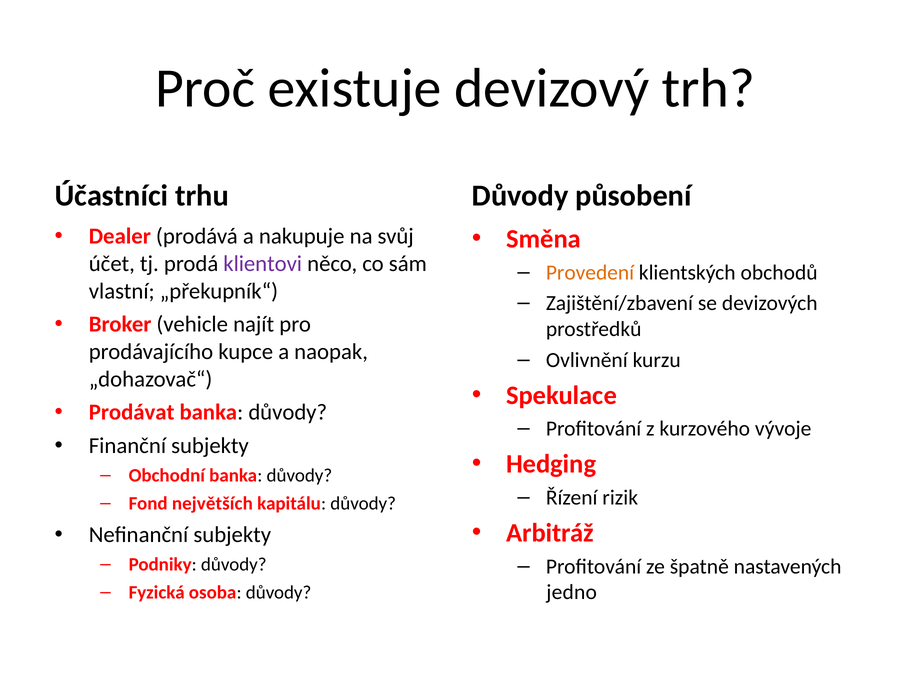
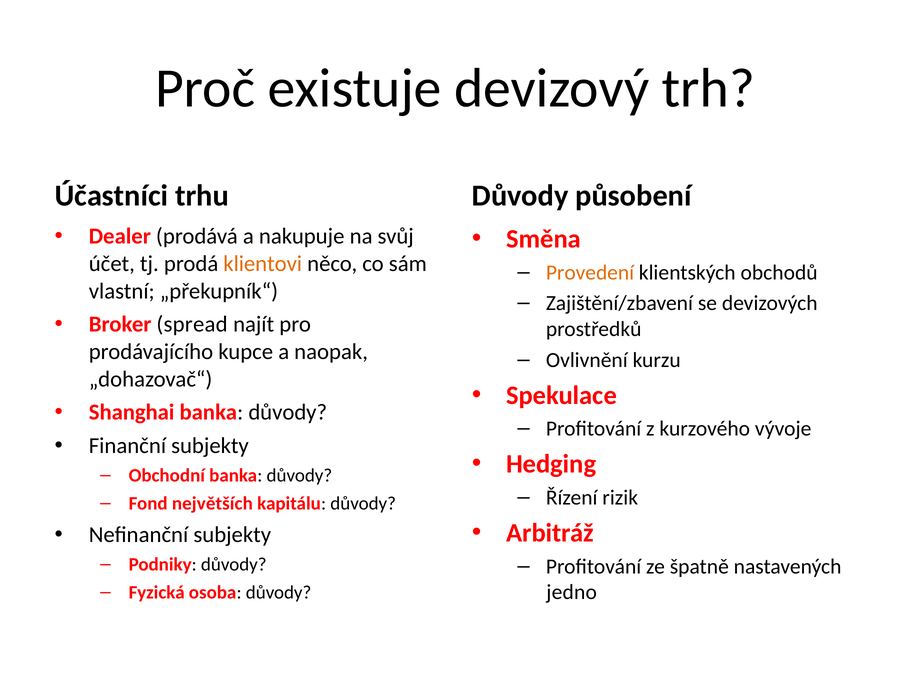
klientovi colour: purple -> orange
vehicle: vehicle -> spread
Prodávat: Prodávat -> Shanghai
